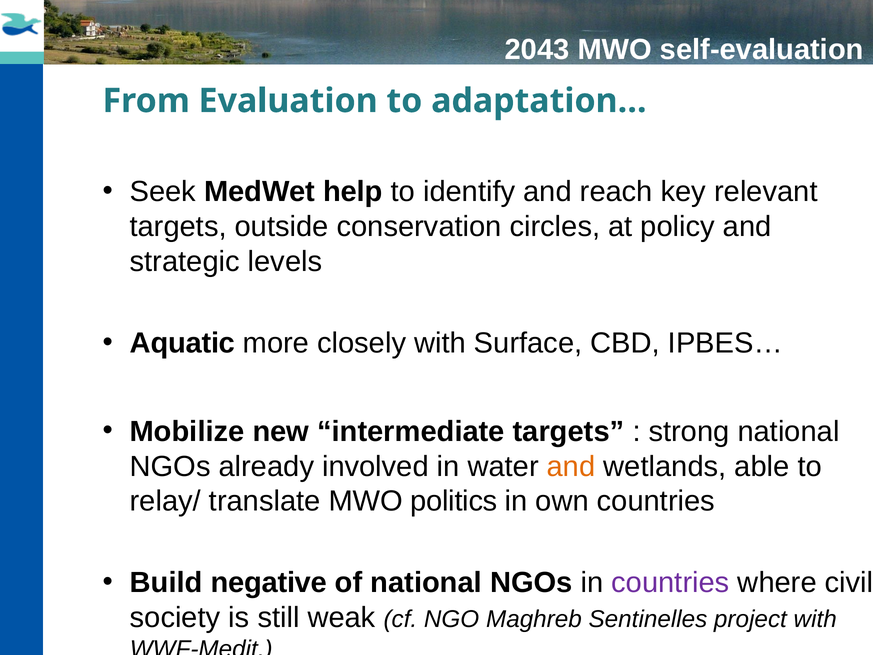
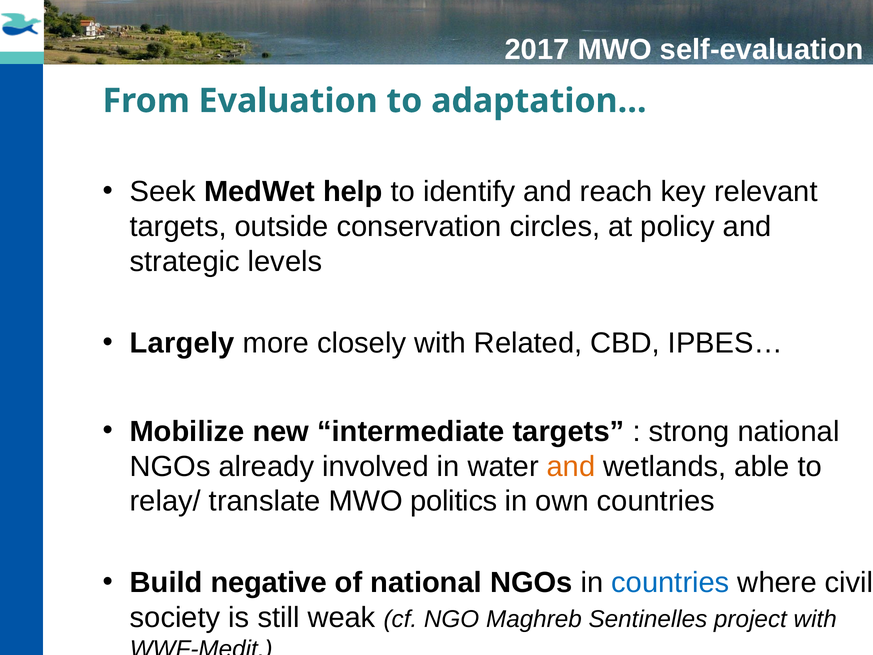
2043: 2043 -> 2017
Aquatic: Aquatic -> Largely
Surface: Surface -> Related
countries at (670, 583) colour: purple -> blue
